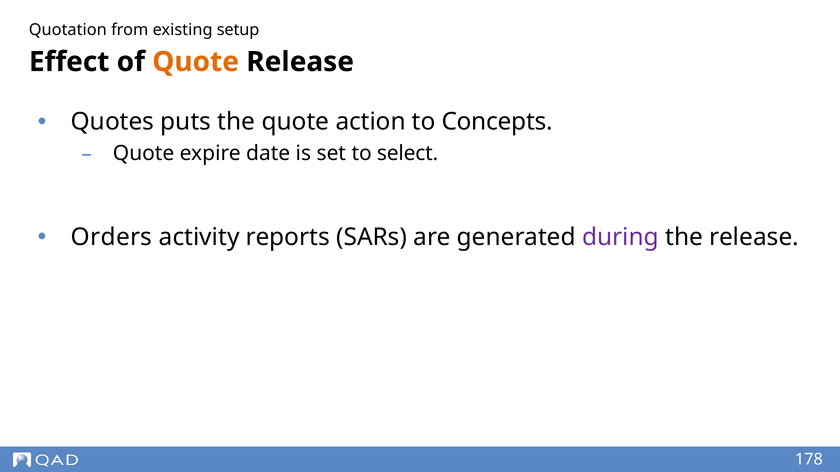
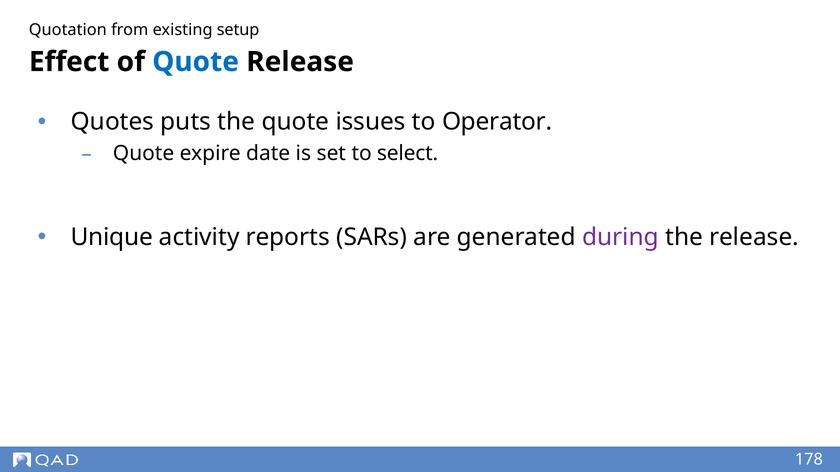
Quote at (196, 62) colour: orange -> blue
action: action -> issues
Concepts: Concepts -> Operator
Orders: Orders -> Unique
